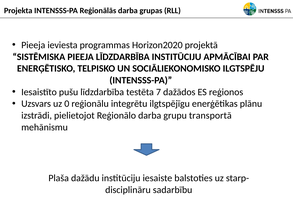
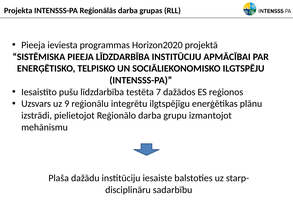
0: 0 -> 9
transportā: transportā -> izmantojot
